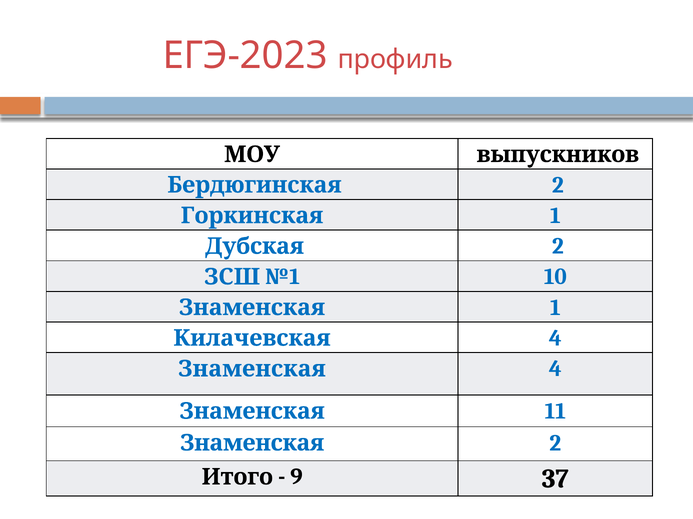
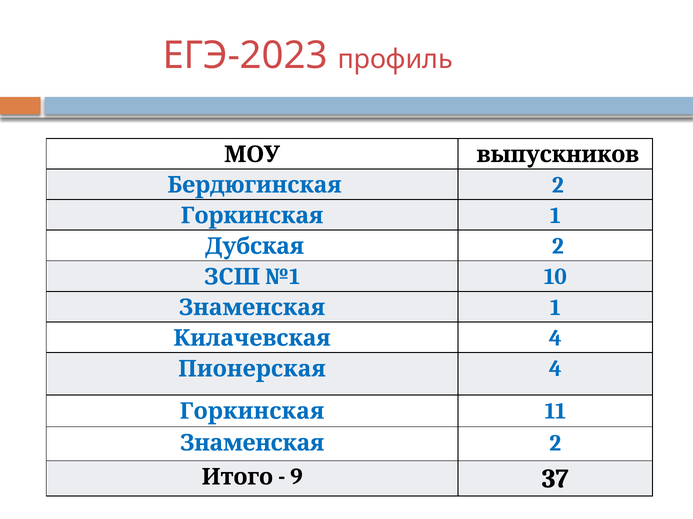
Знаменская at (252, 369): Знаменская -> Пионерская
Знаменская at (252, 412): Знаменская -> Горкинская
